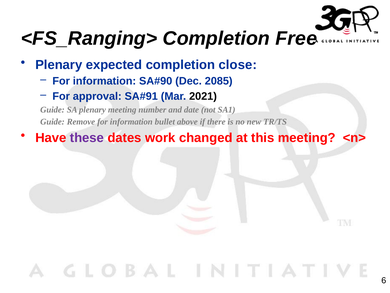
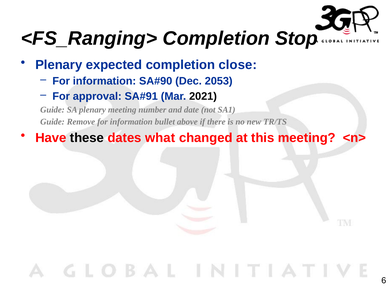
Free: Free -> Stop
2085: 2085 -> 2053
these colour: purple -> black
work: work -> what
